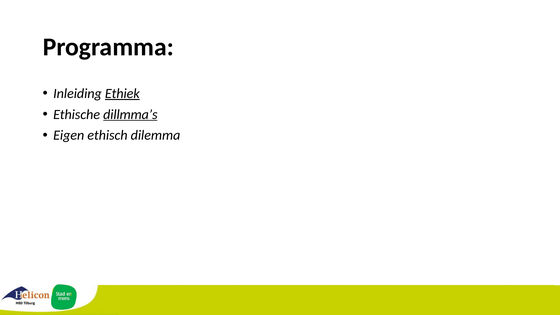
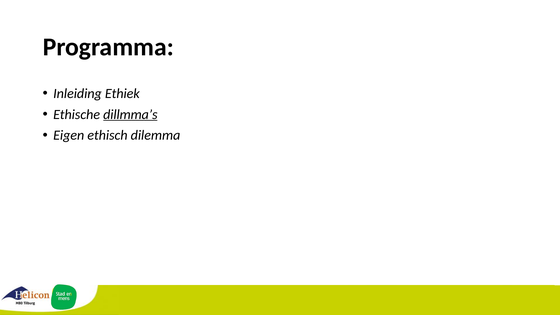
Ethiek underline: present -> none
